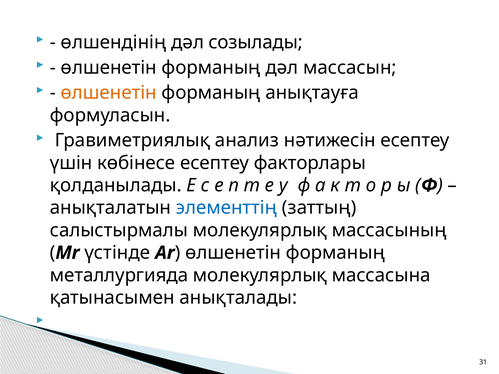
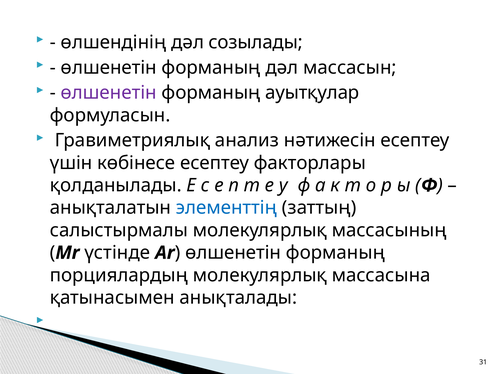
өлшенетін at (109, 93) colour: orange -> purple
анықтауға: анықтауға -> ауытқулар
металлургияда: металлургияда -> порциялардың
